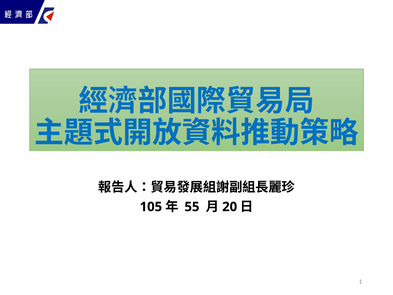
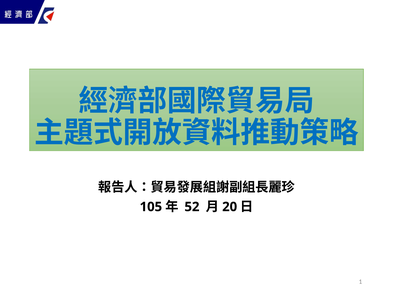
55: 55 -> 52
